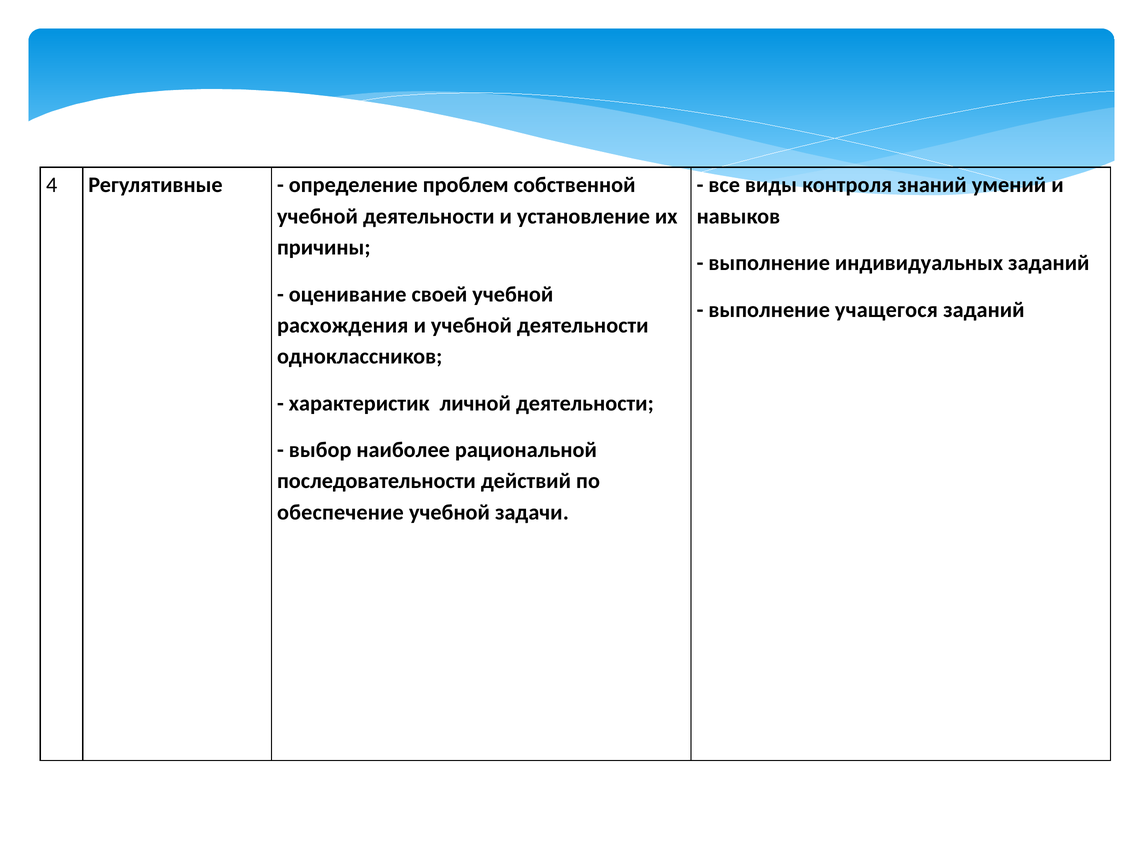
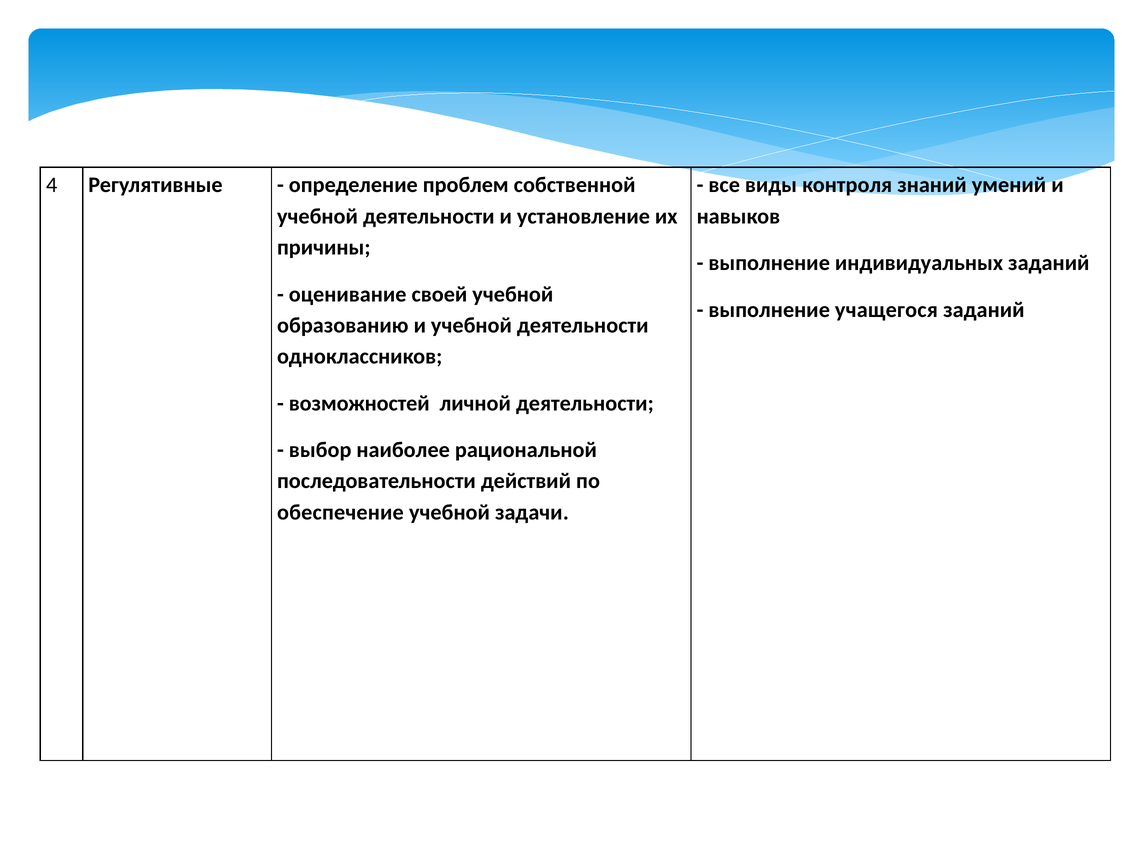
расхождения: расхождения -> образованию
характеристик: характеристик -> возможностей
